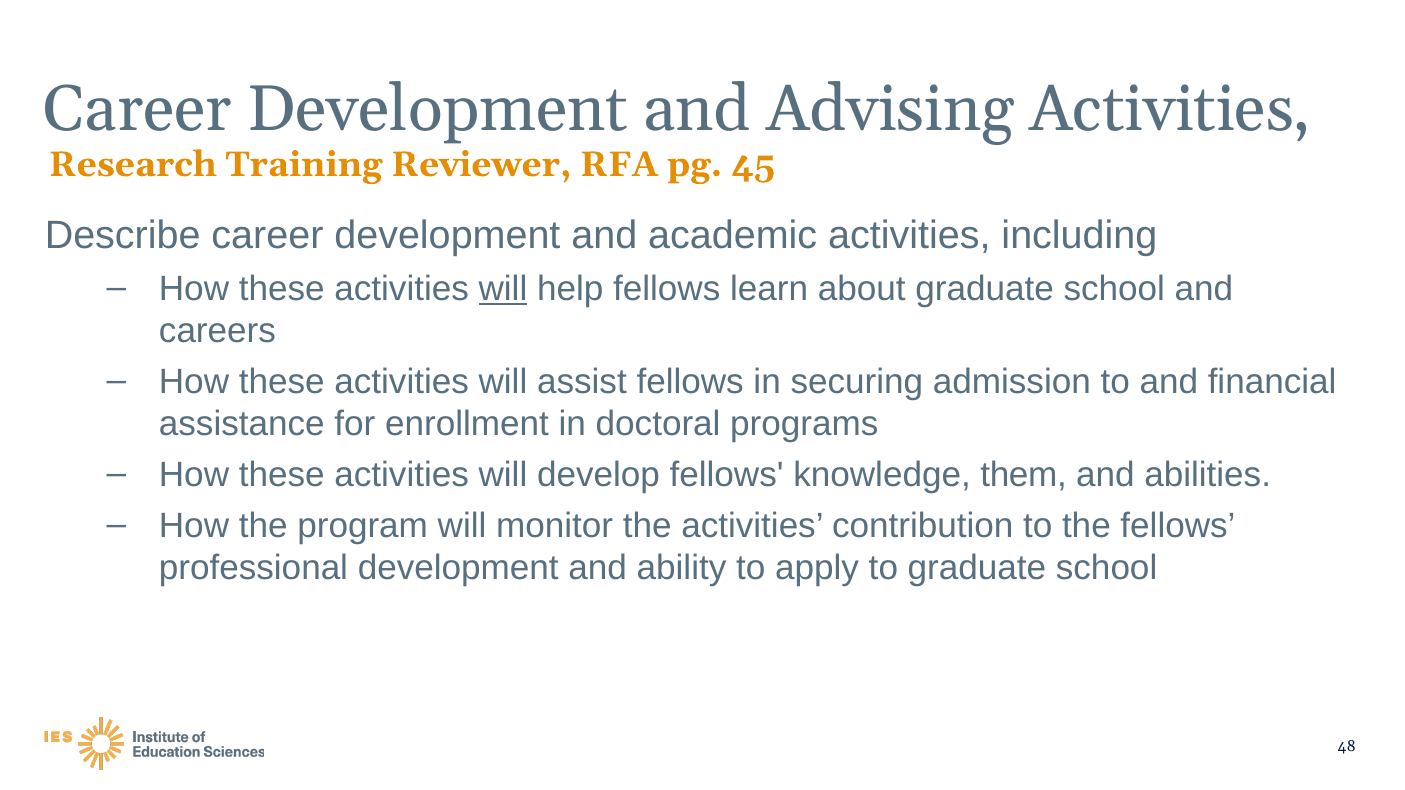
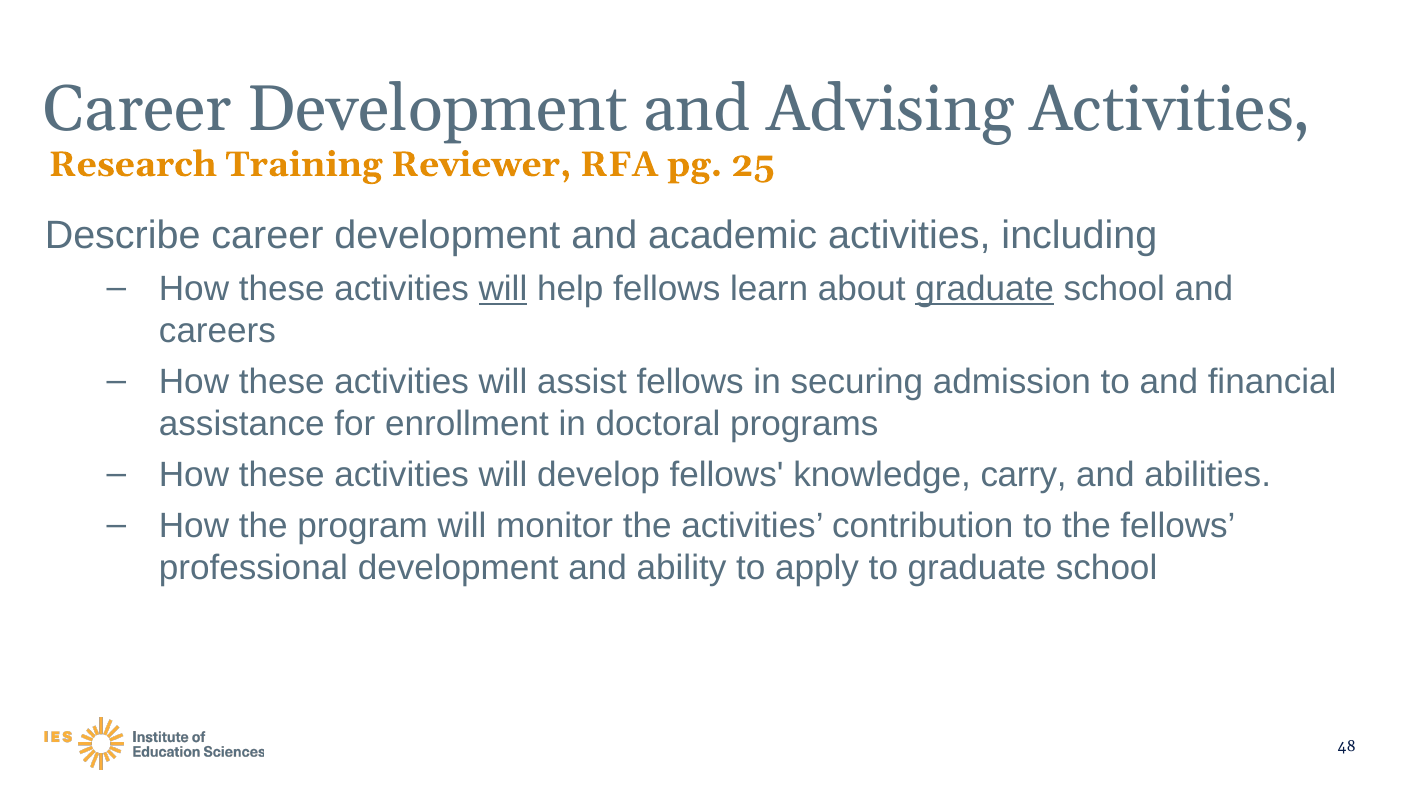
45: 45 -> 25
graduate at (985, 289) underline: none -> present
them: them -> carry
